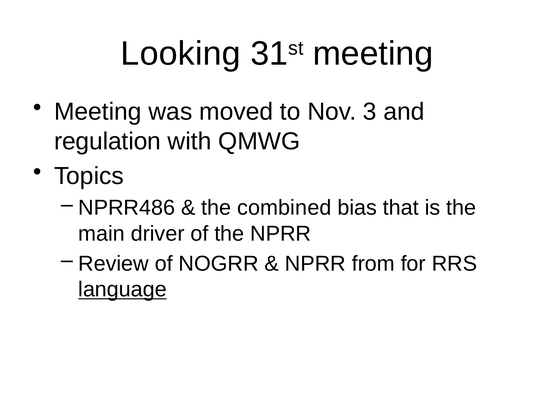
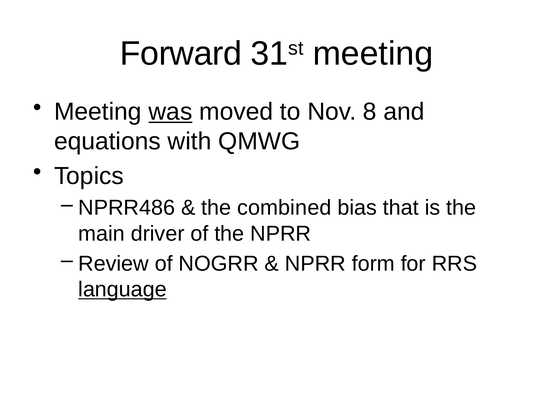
Looking: Looking -> Forward
was underline: none -> present
3: 3 -> 8
regulation: regulation -> equations
from: from -> form
